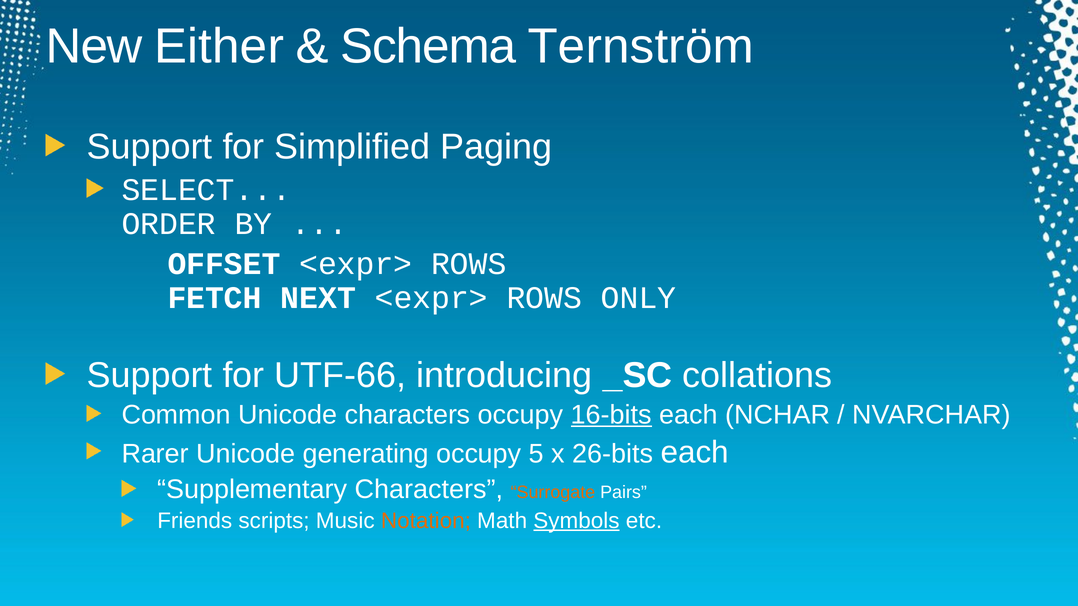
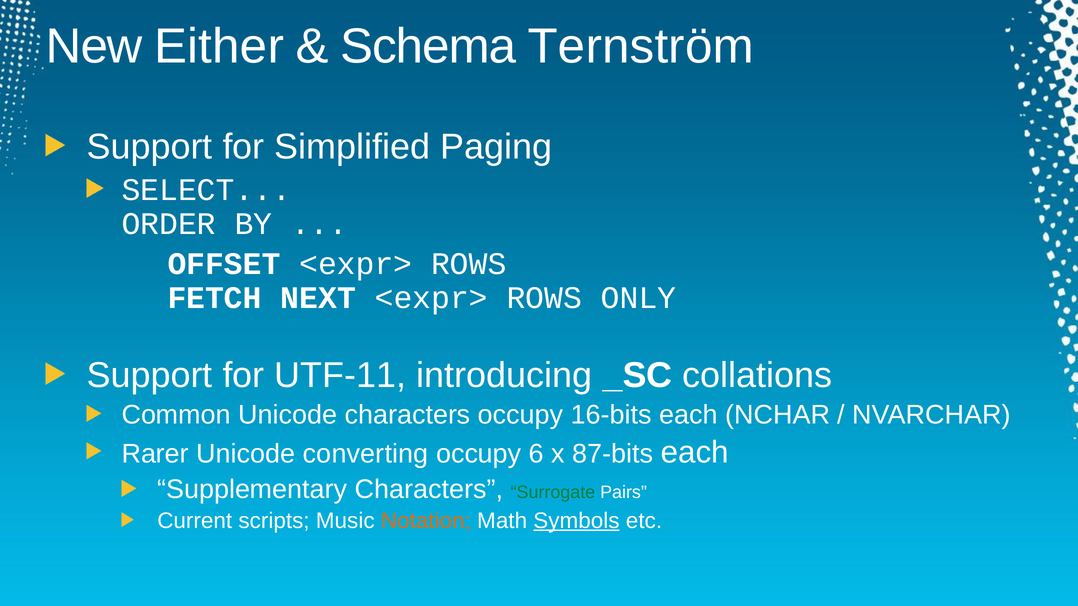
UTF-66: UTF-66 -> UTF-11
16-bits underline: present -> none
generating: generating -> converting
5: 5 -> 6
26-bits: 26-bits -> 87-bits
Surrogate colour: orange -> green
Friends: Friends -> Current
